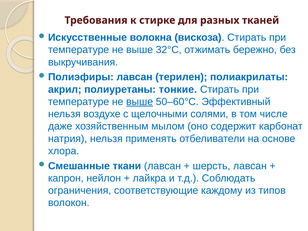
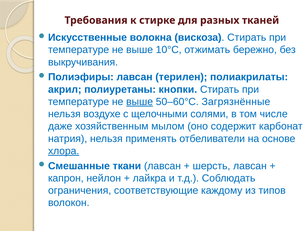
32°C: 32°C -> 10°C
тонкие: тонкие -> кнопки
Эффективный: Эффективный -> Загрязнённые
хлора underline: none -> present
